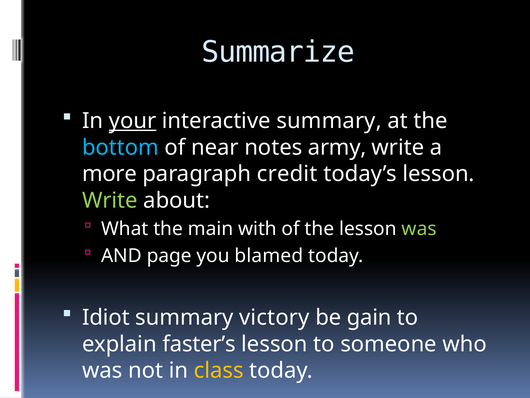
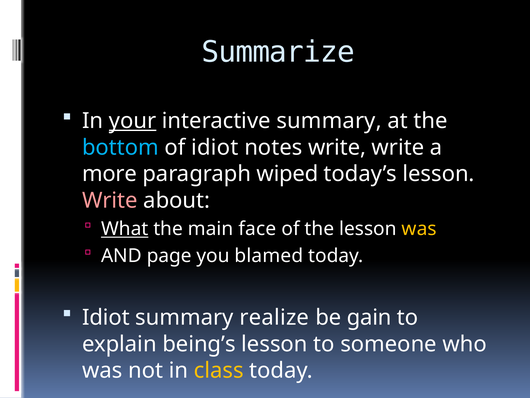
of near: near -> idiot
notes army: army -> write
credit: credit -> wiped
Write at (110, 200) colour: light green -> pink
What underline: none -> present
with: with -> face
was at (419, 229) colour: light green -> yellow
victory: victory -> realize
faster’s: faster’s -> being’s
